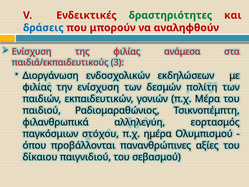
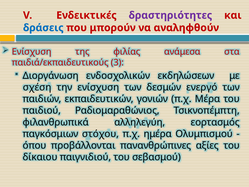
δραστηριότητες colour: green -> purple
φιλίας at (37, 87): φιλίας -> σχέση
πολίτη: πολίτη -> ενεργό
